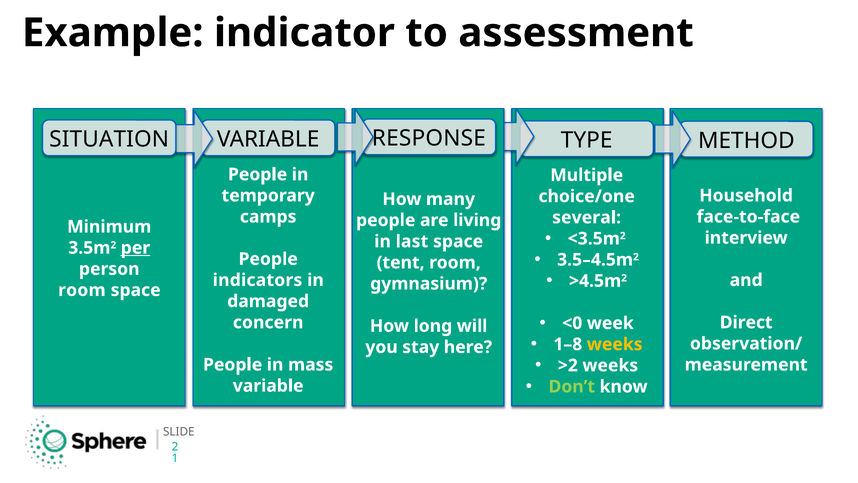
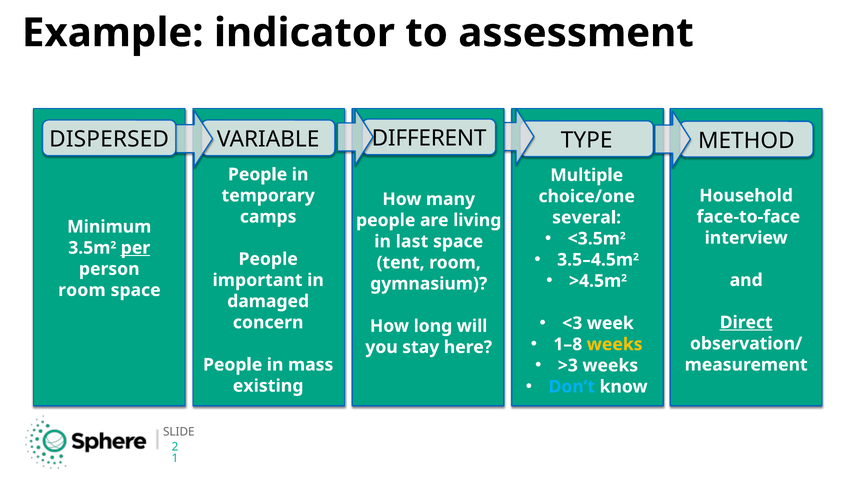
SITUATION: SITUATION -> DISPERSED
RESPONSE: RESPONSE -> DIFFERENT
indicators: indicators -> important
<0: <0 -> <3
Direct underline: none -> present
>2: >2 -> >3
Don’t colour: light green -> light blue
variable at (268, 386): variable -> existing
